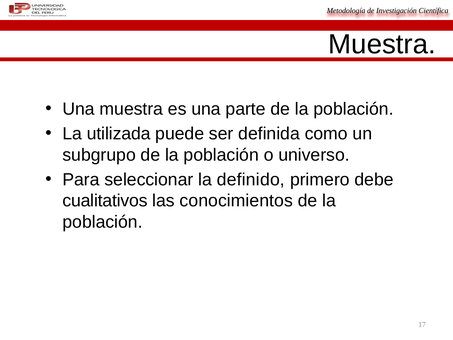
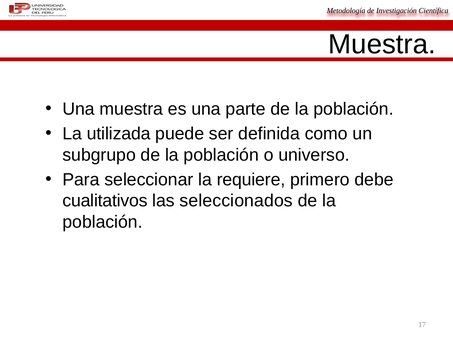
definido: definido -> requiere
conocimientos: conocimientos -> seleccionados
